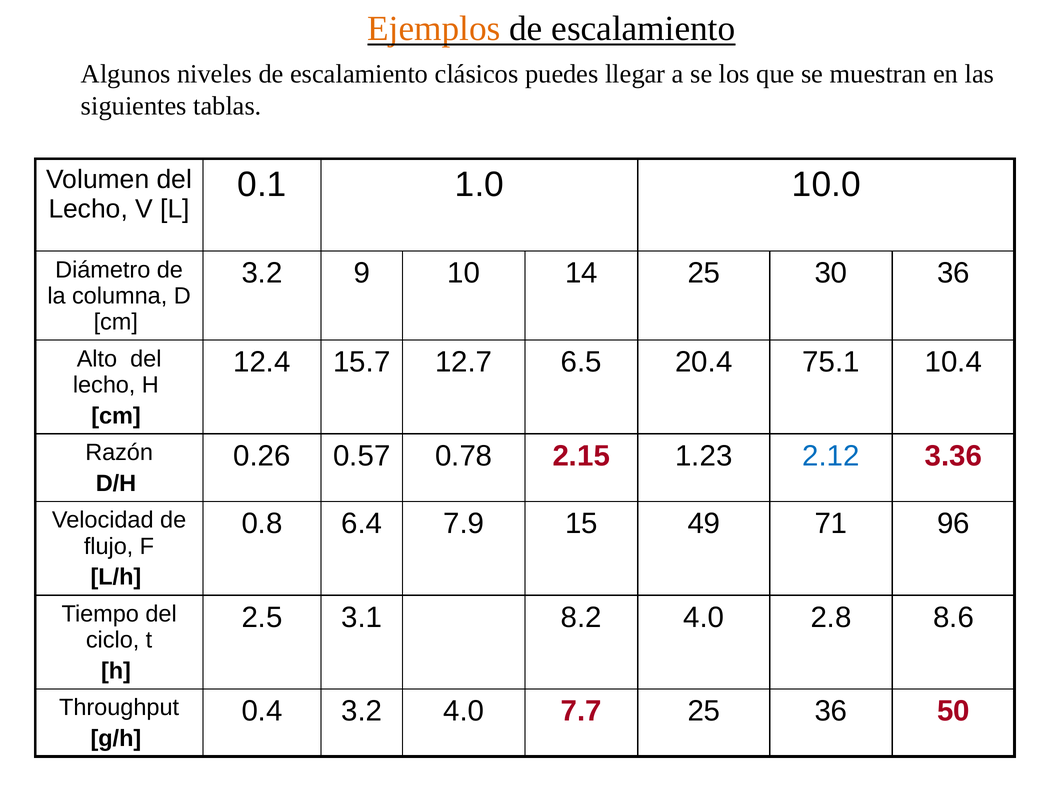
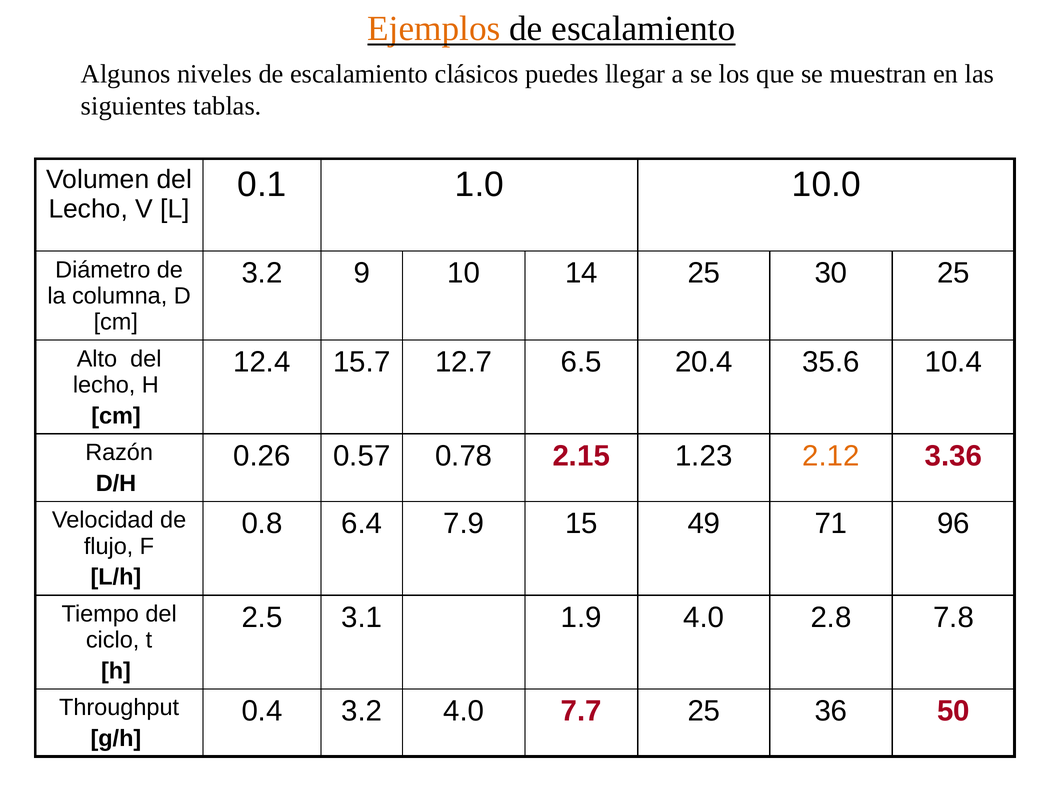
30 36: 36 -> 25
75.1: 75.1 -> 35.6
2.12 colour: blue -> orange
8.2: 8.2 -> 1.9
8.6: 8.6 -> 7.8
